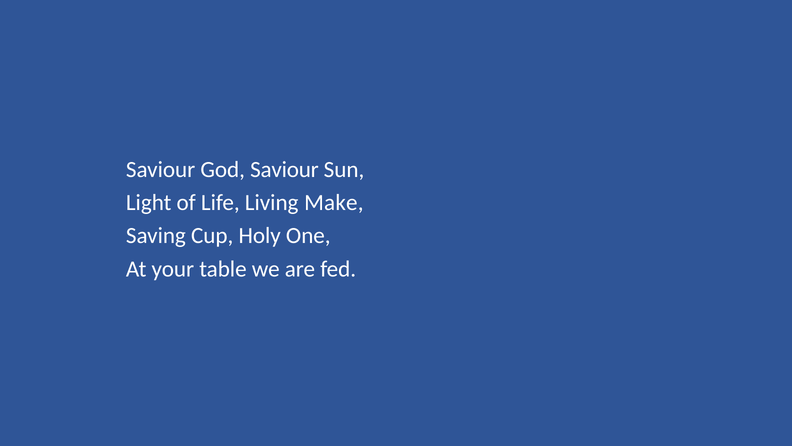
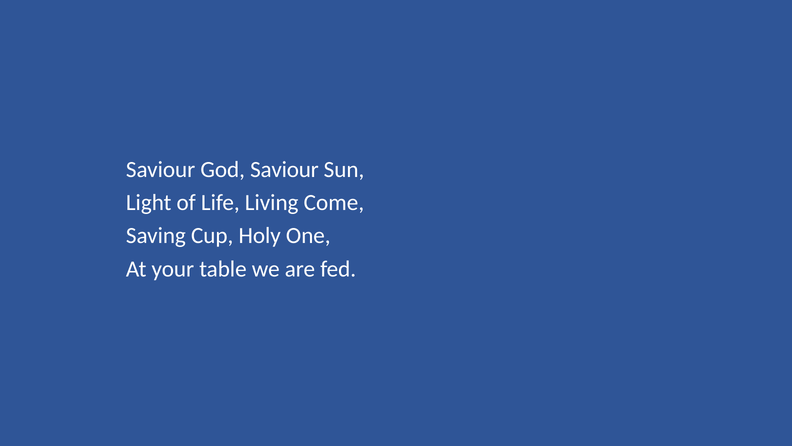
Make: Make -> Come
